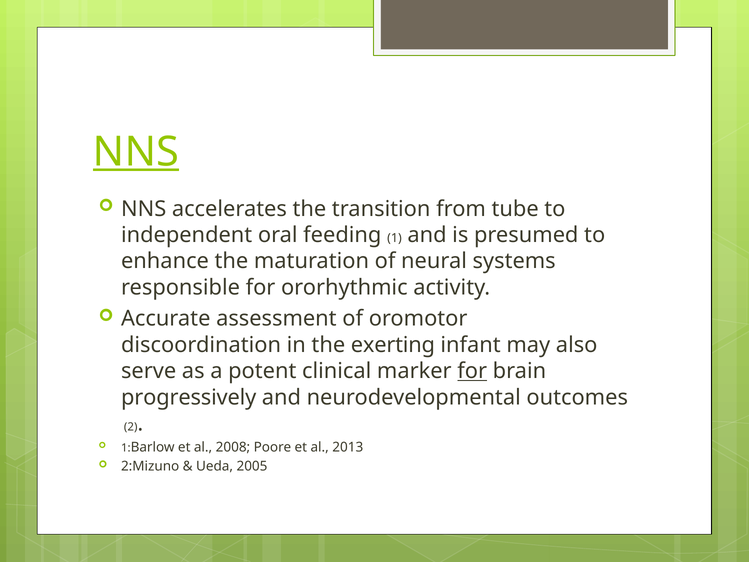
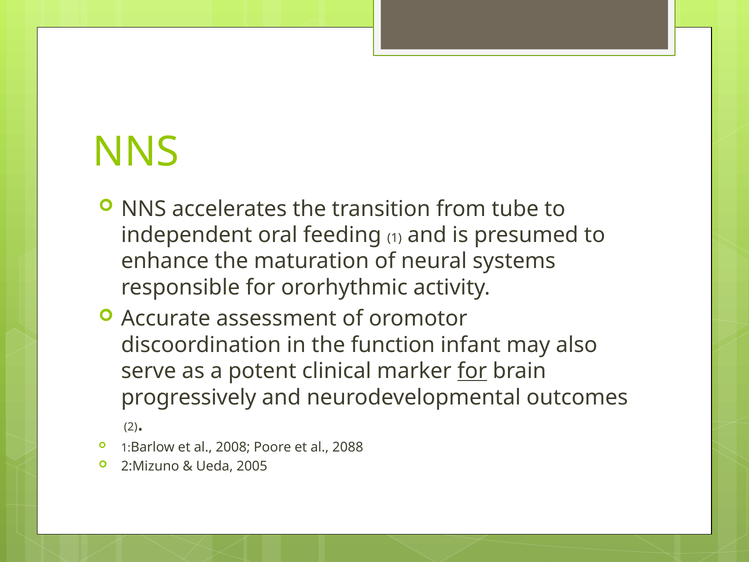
NNS at (136, 152) underline: present -> none
exerting: exerting -> function
2013: 2013 -> 2088
